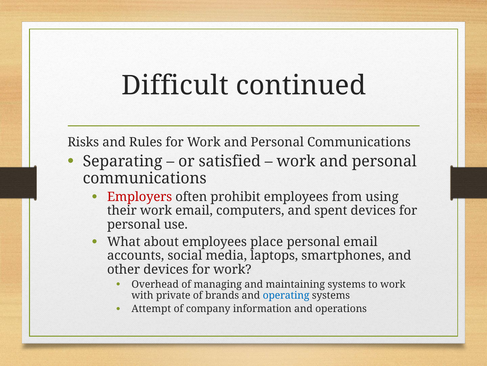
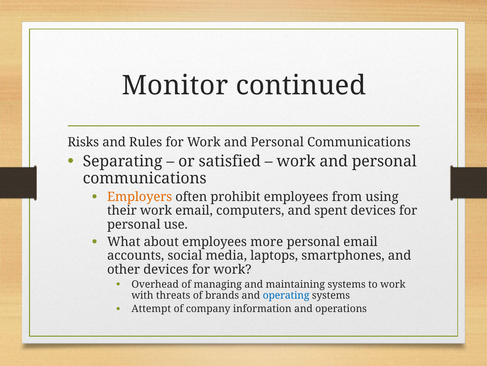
Difficult: Difficult -> Monitor
Employers colour: red -> orange
place: place -> more
private: private -> threats
